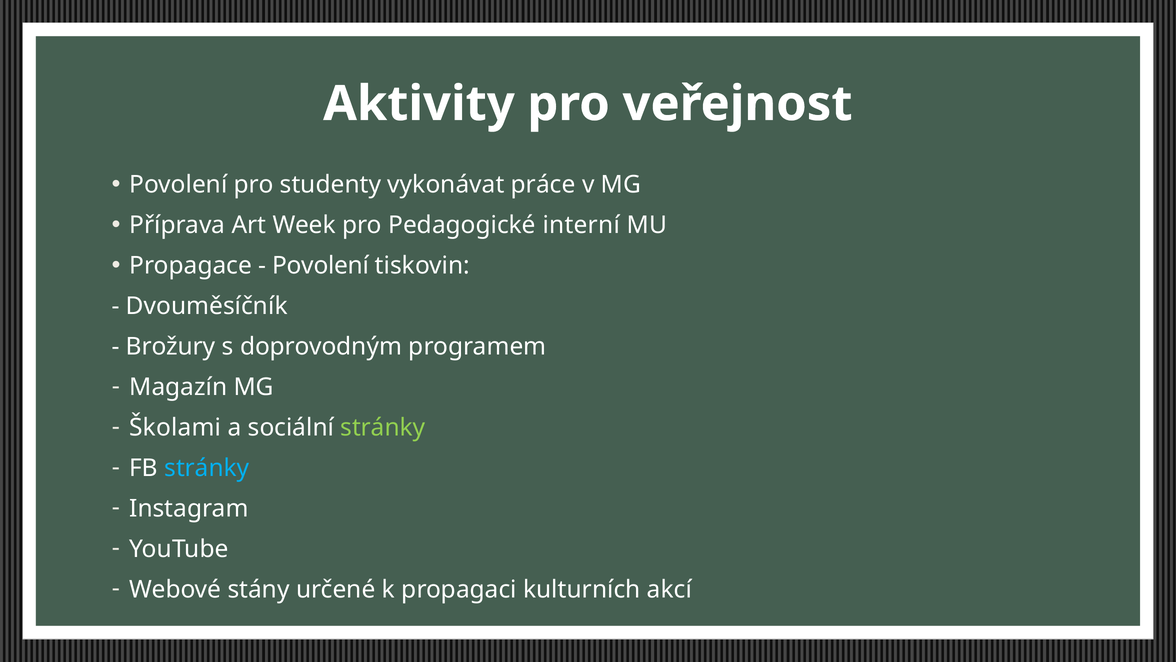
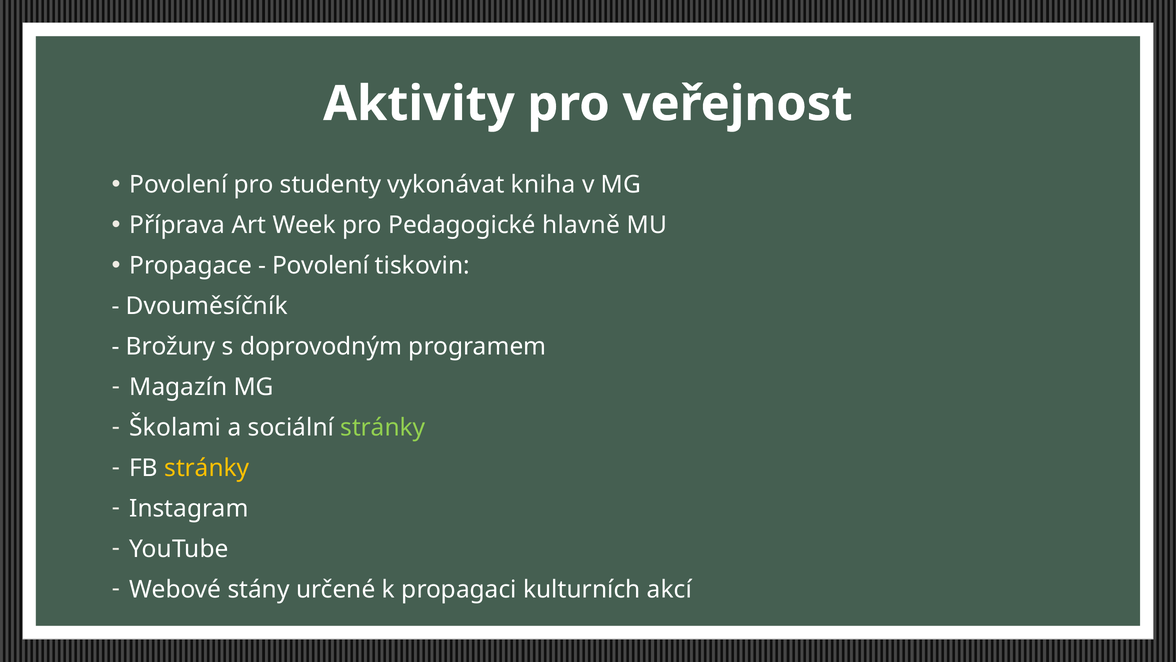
práce: práce -> kniha
interní: interní -> hlavně
stránky at (207, 468) colour: light blue -> yellow
